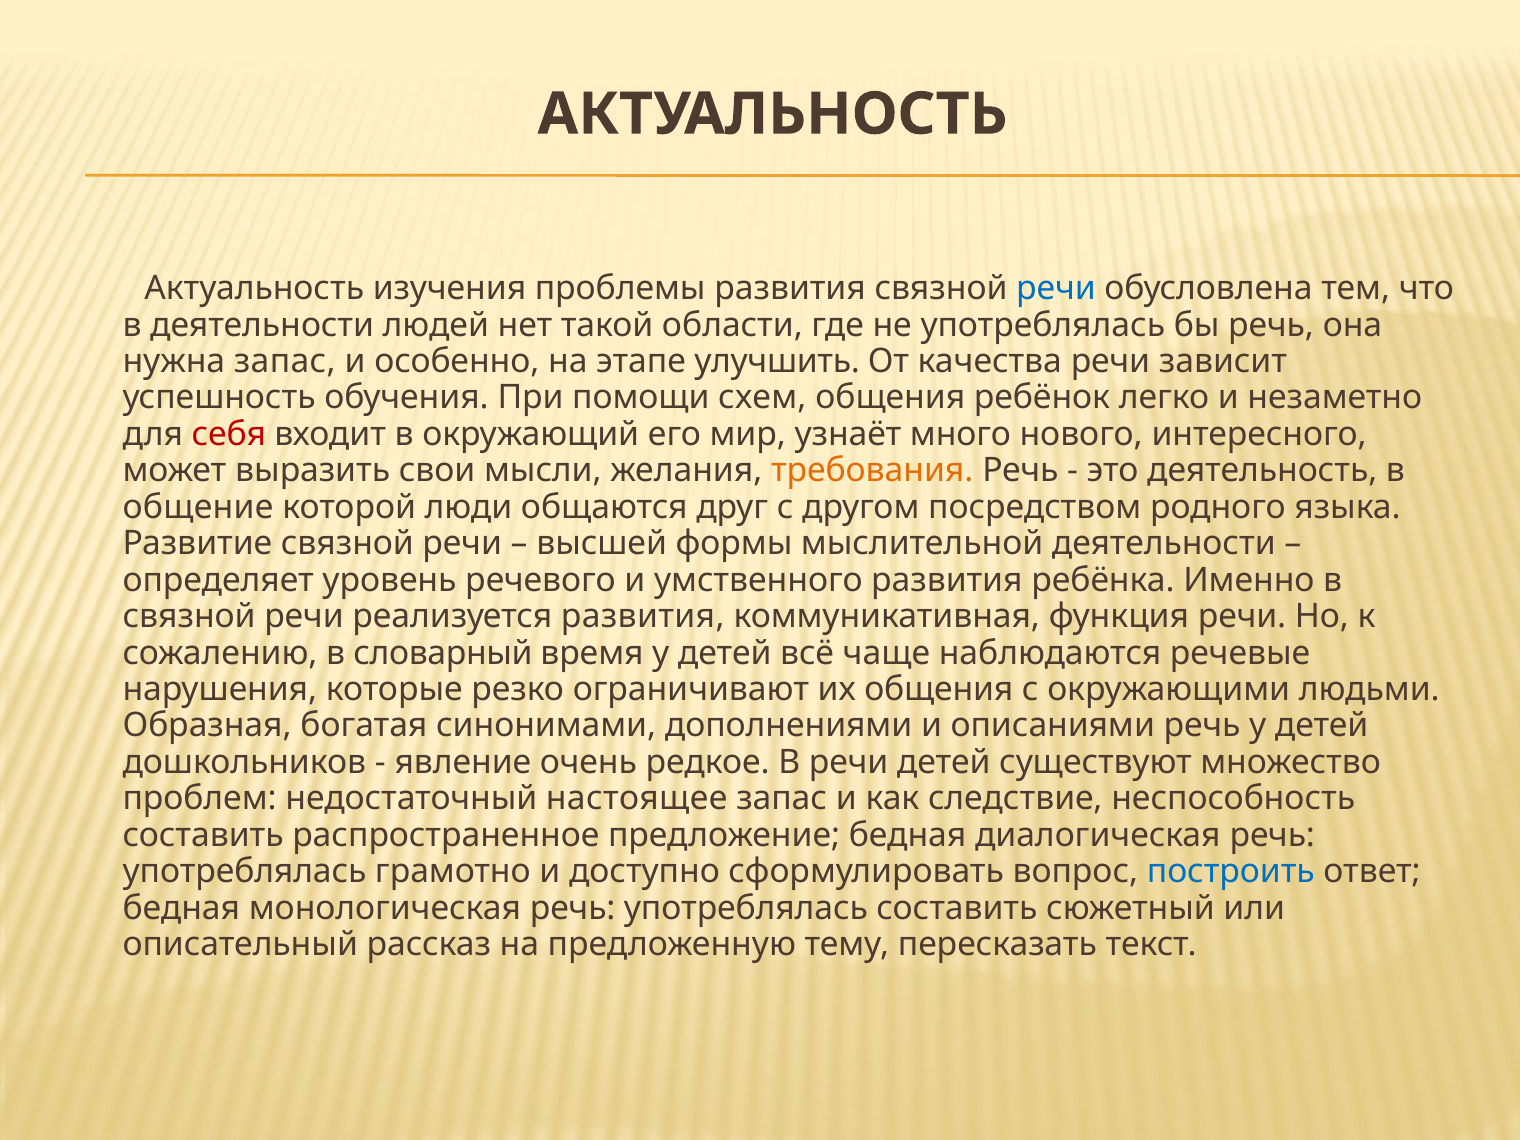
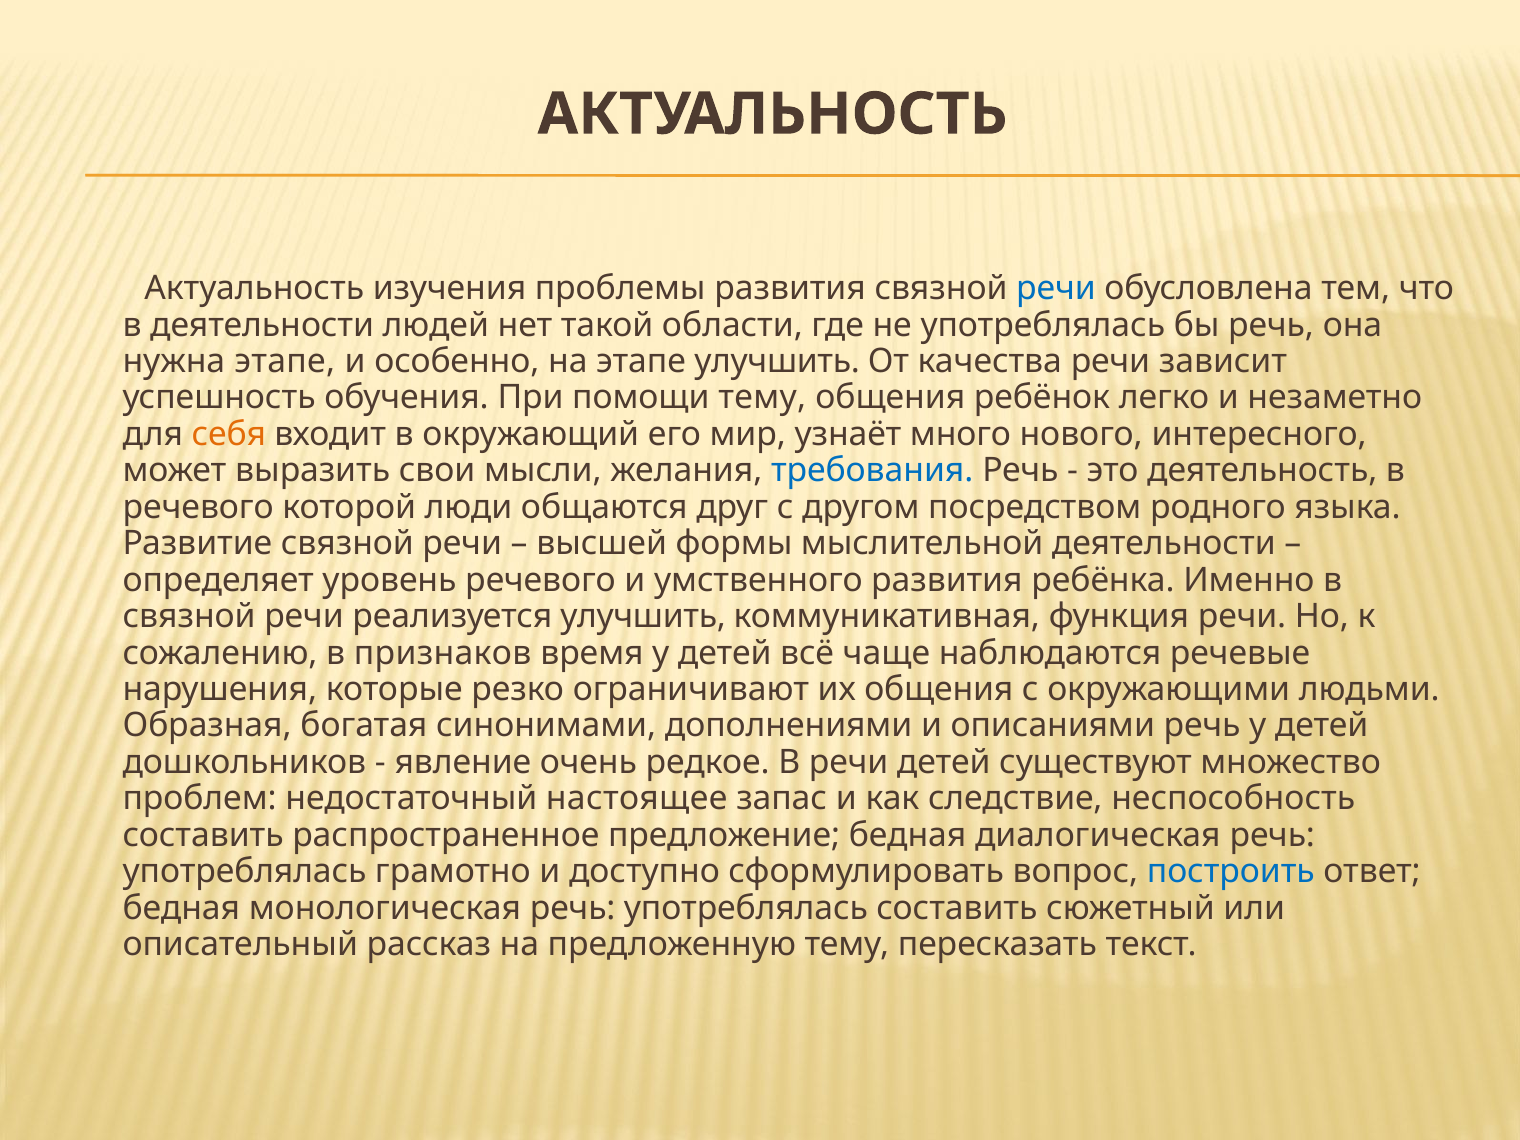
нужна запас: запас -> этапе
помощи схем: схем -> тему
себя colour: red -> orange
требования colour: orange -> blue
общение at (198, 507): общение -> речевого
реализуется развития: развития -> улучшить
словарный: словарный -> признаков
